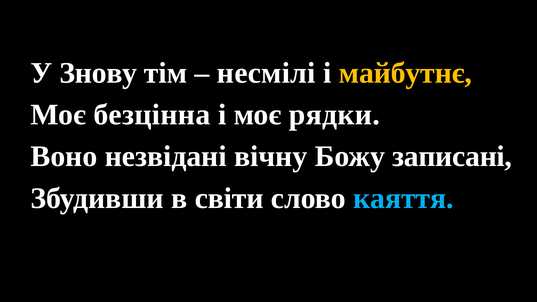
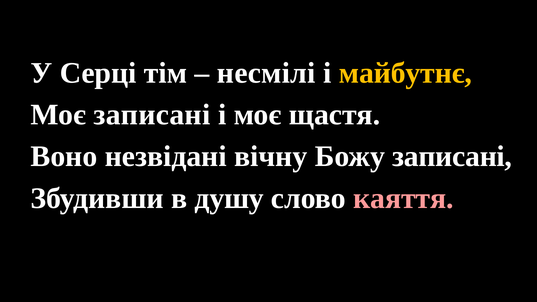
Знову: Знову -> Серці
Моє безцінна: безцінна -> записані
рядки: рядки -> щастя
світи: світи -> душу
каяття colour: light blue -> pink
